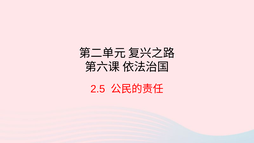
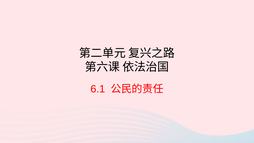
2.5: 2.5 -> 6.1
